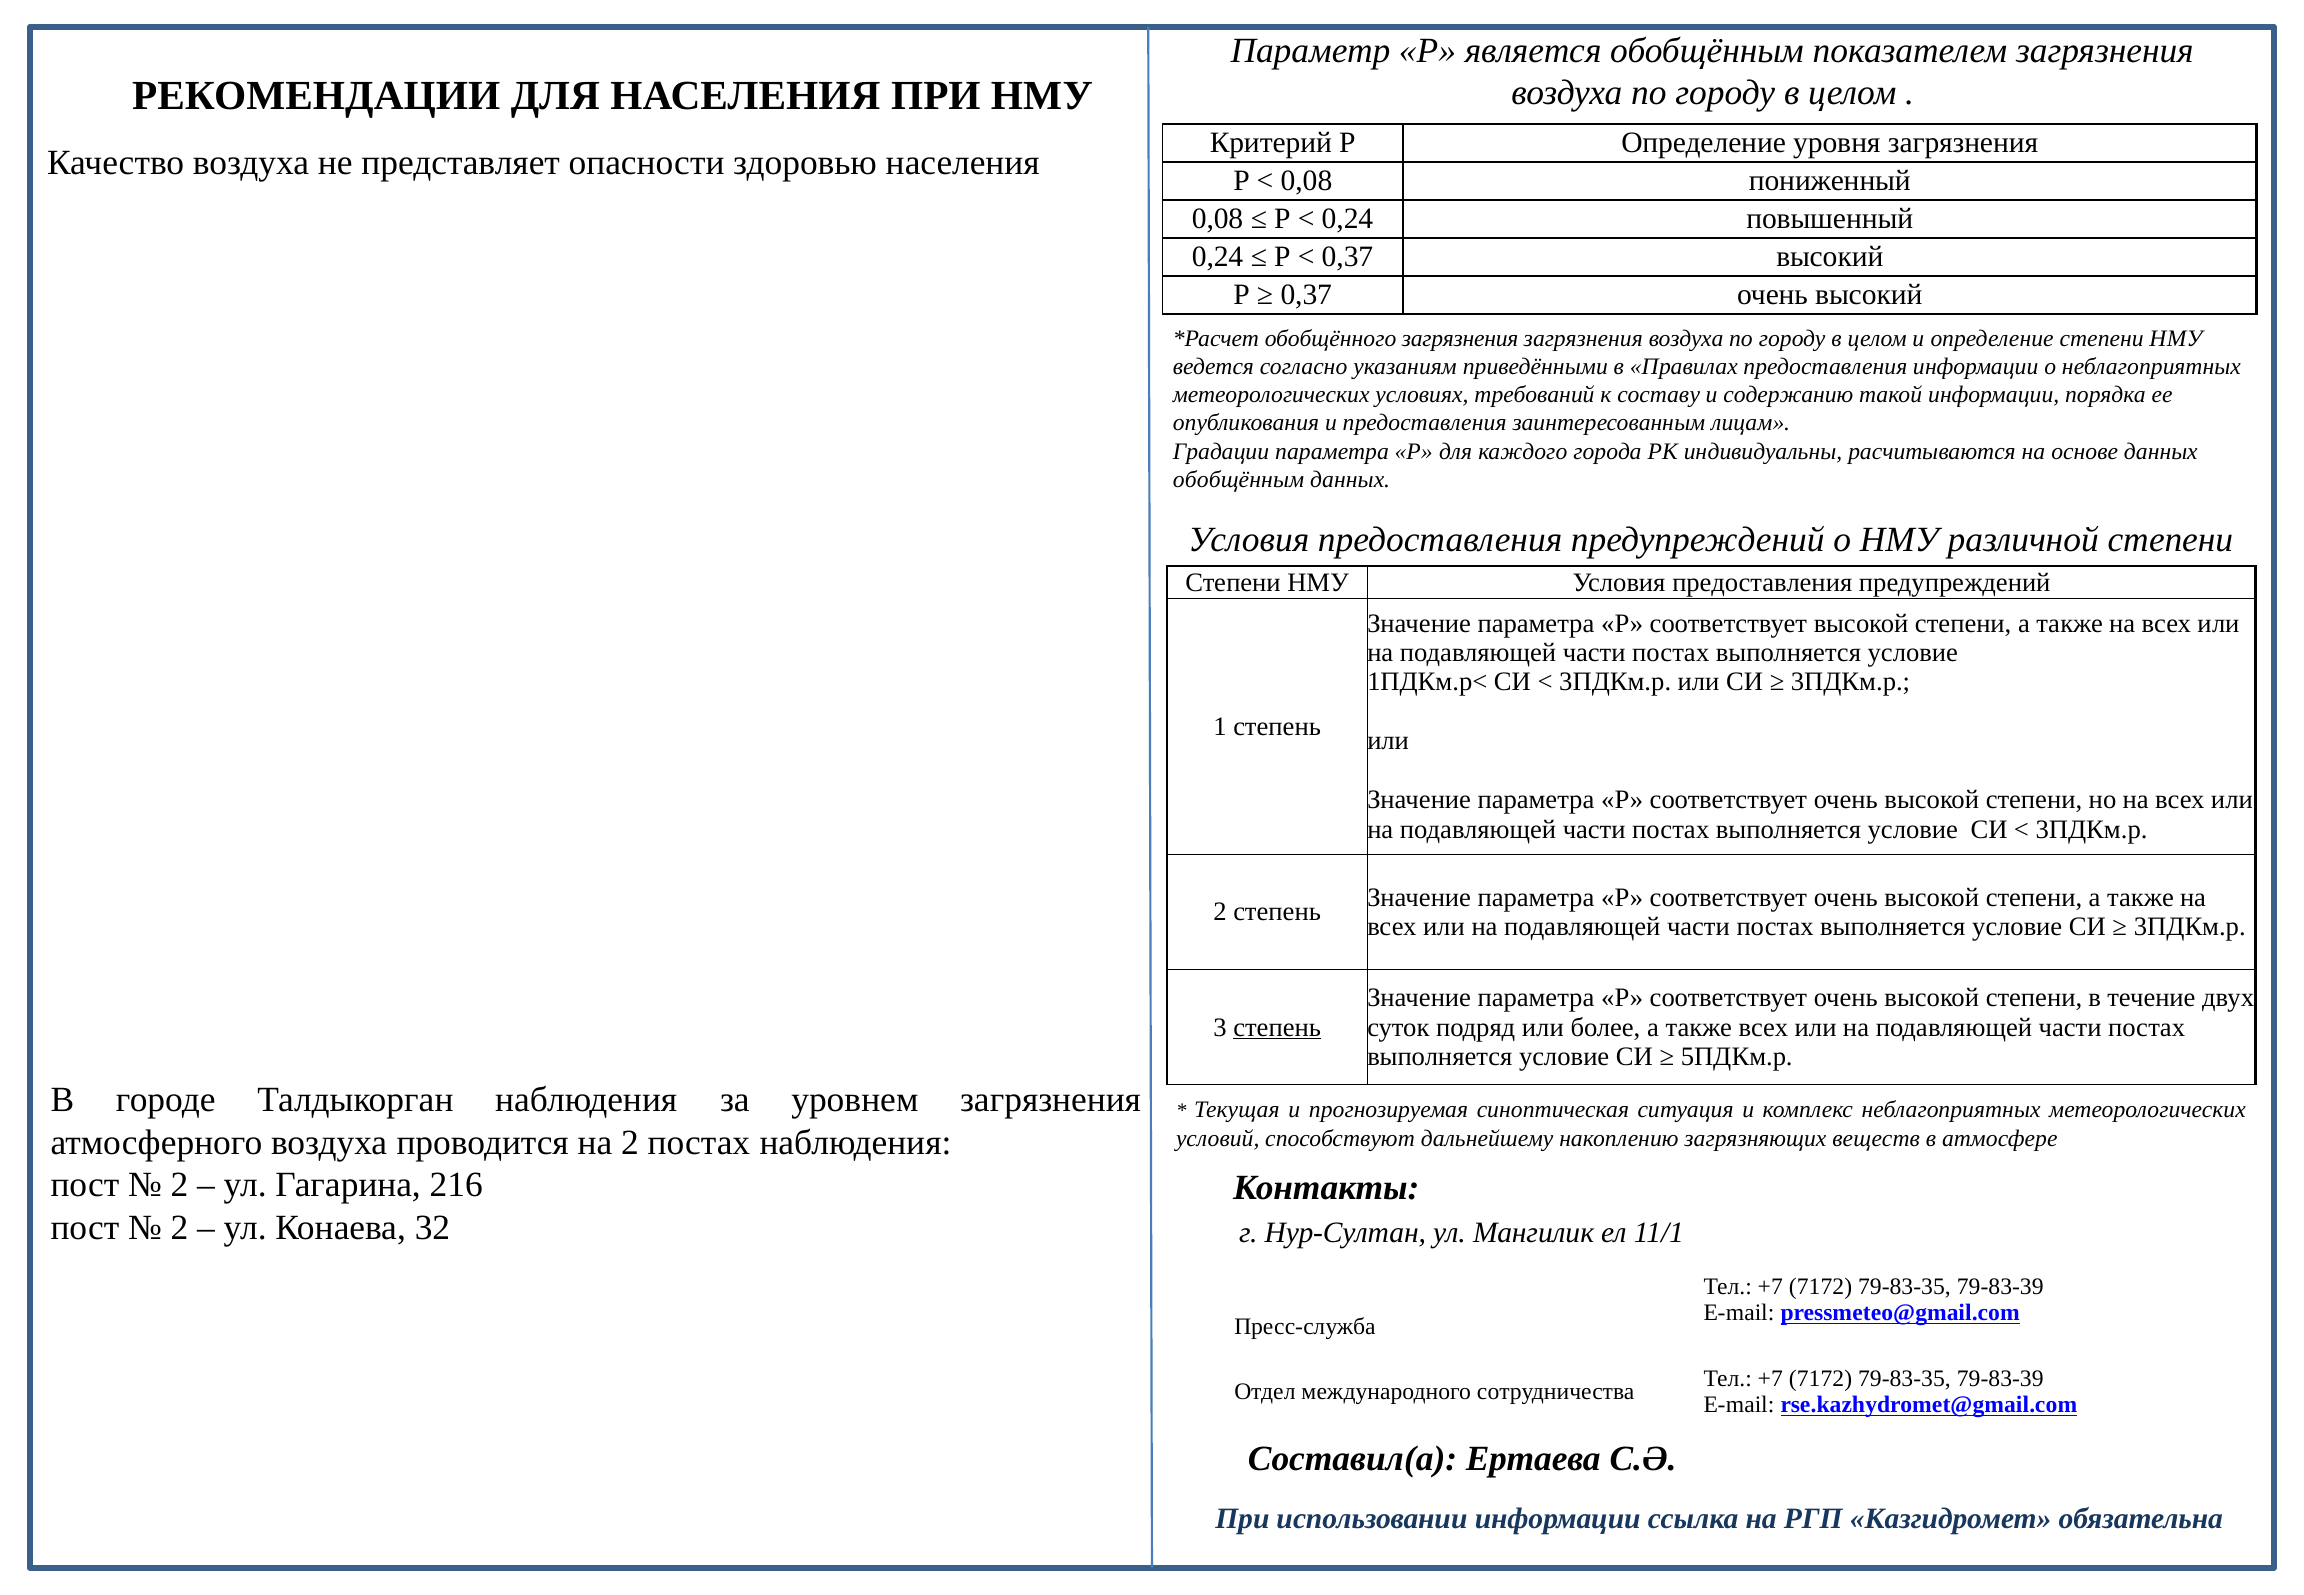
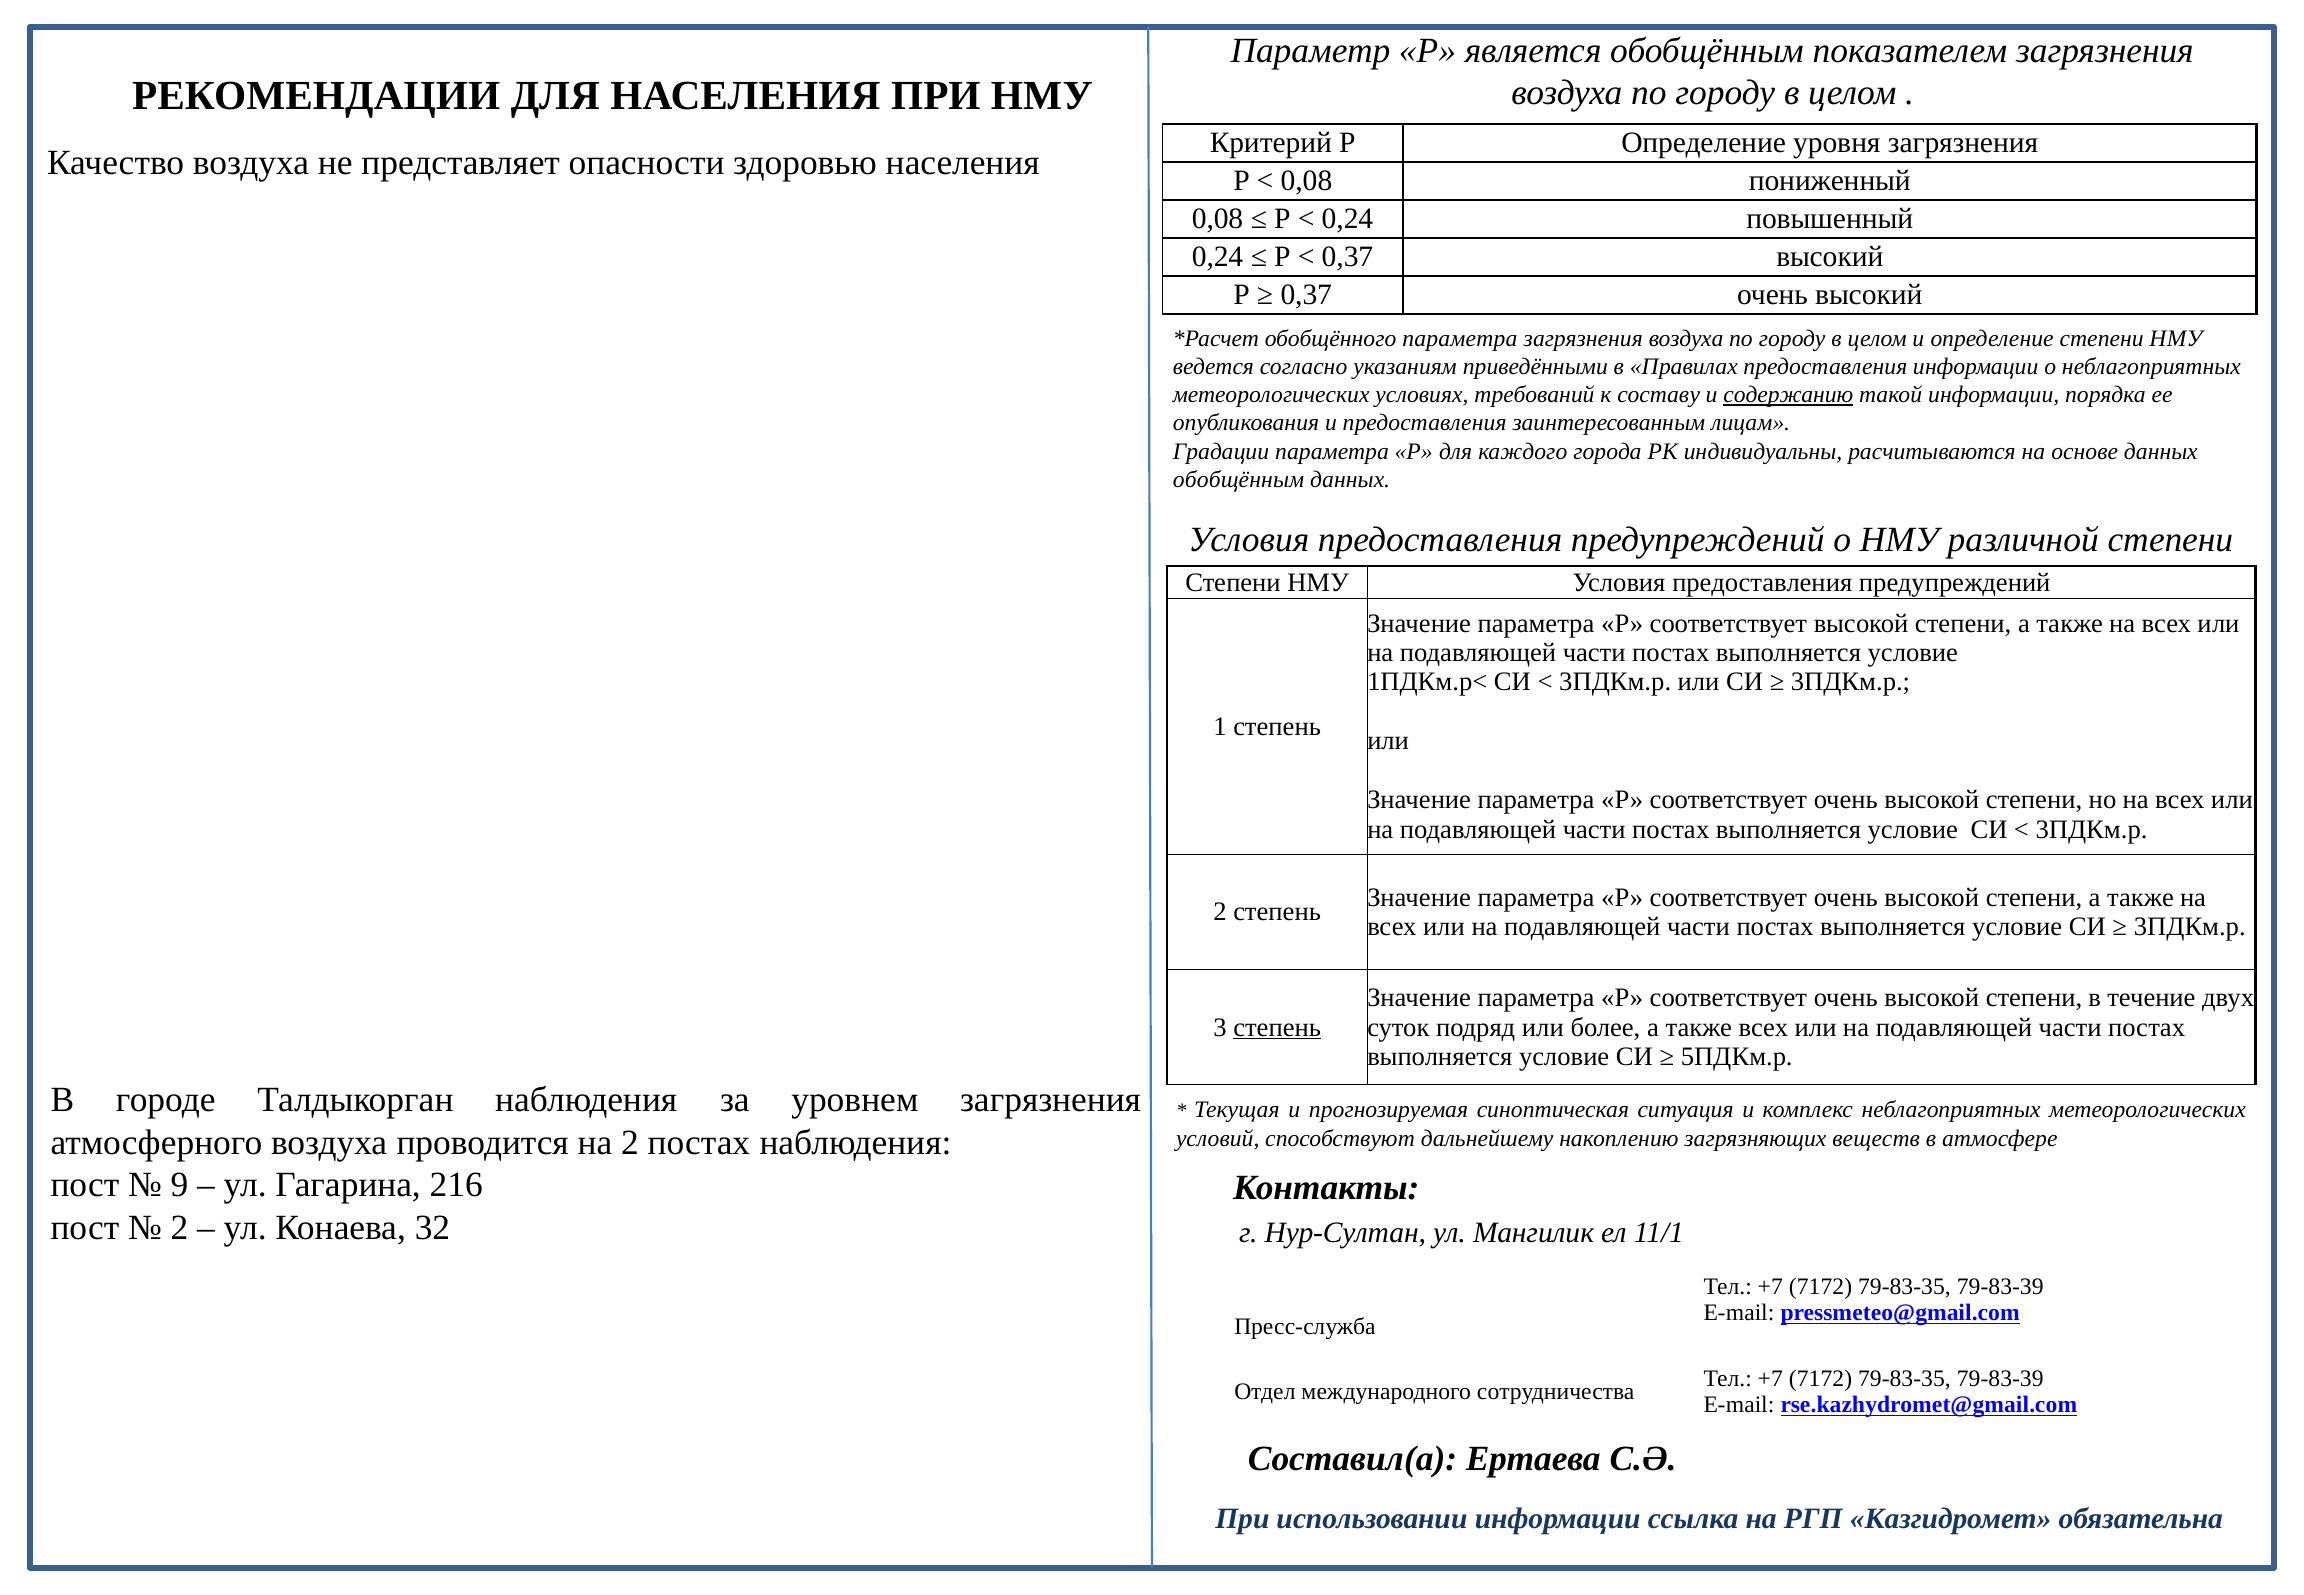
обобщённого загрязнения: загрязнения -> параметра
содержанию underline: none -> present
2 at (180, 1185): 2 -> 9
